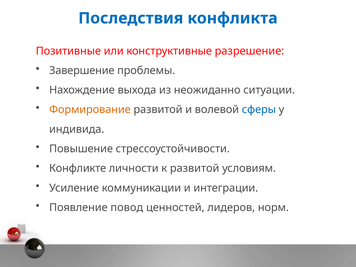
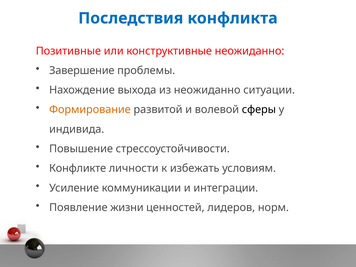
конструктивные разрешение: разрешение -> неожиданно
сферы colour: blue -> black
к развитой: развитой -> избежать
повод: повод -> жизни
